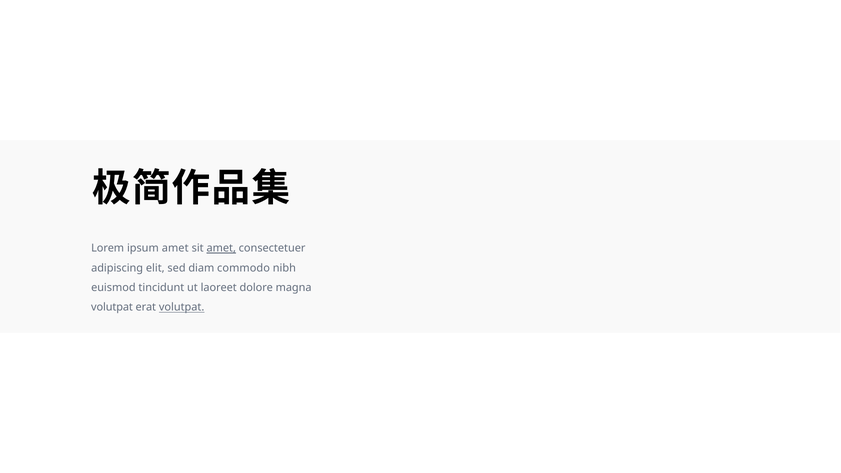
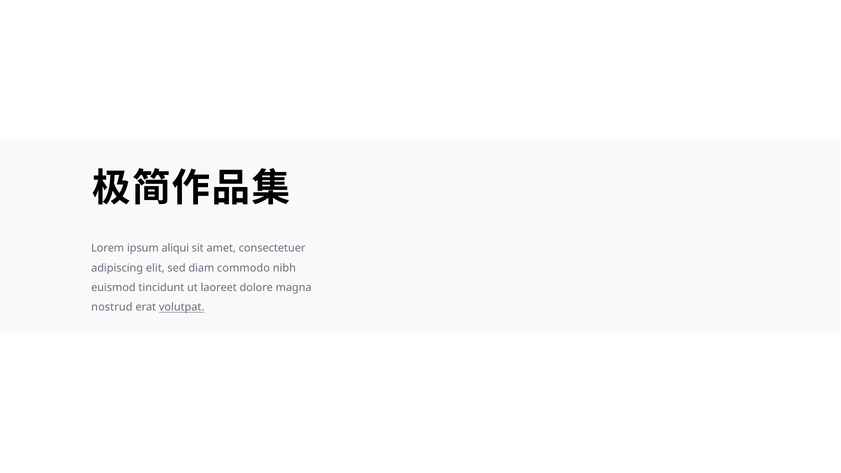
ipsum amet: amet -> aliqui
amet at (221, 248) underline: present -> none
volutpat at (112, 307): volutpat -> nostrud
